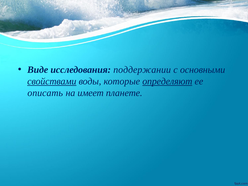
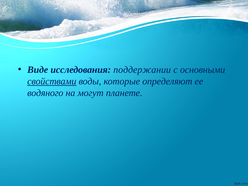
определяют underline: present -> none
описать: описать -> водяного
имеет: имеет -> могут
